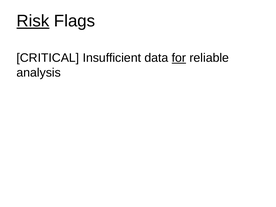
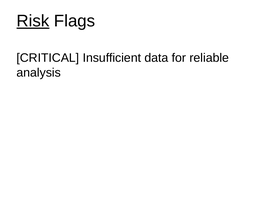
for underline: present -> none
